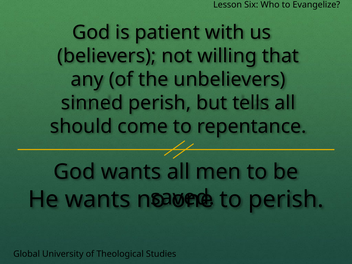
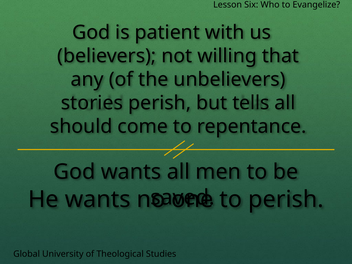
sinned: sinned -> stories
